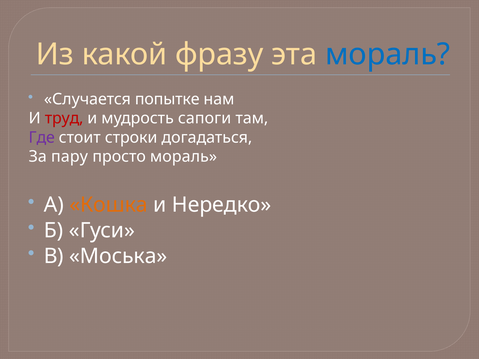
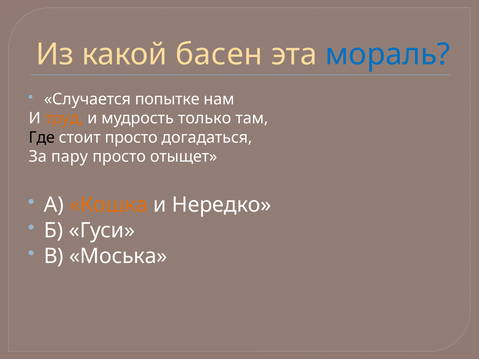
фразу: фразу -> басен
труд colour: red -> orange
сапоги: сапоги -> только
Где colour: purple -> black
стоит строки: строки -> просто
просто мораль: мораль -> отыщет
